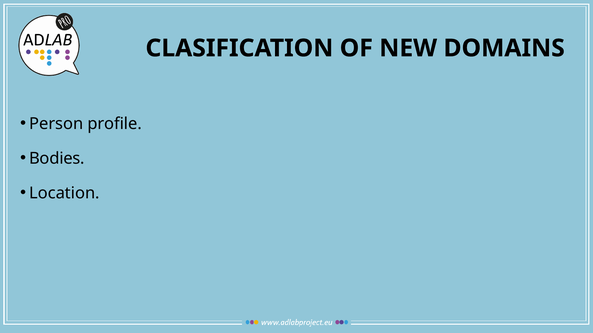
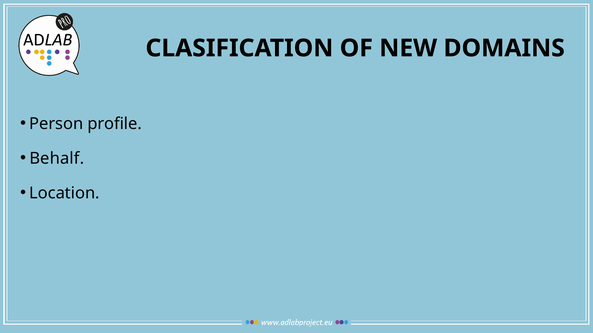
Bodies: Bodies -> Behalf
